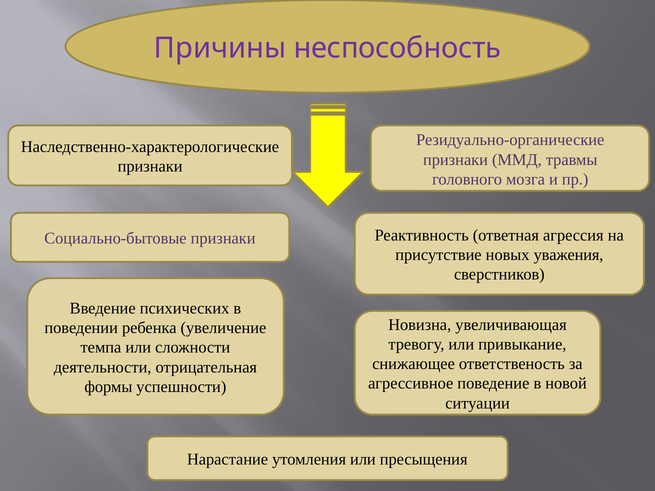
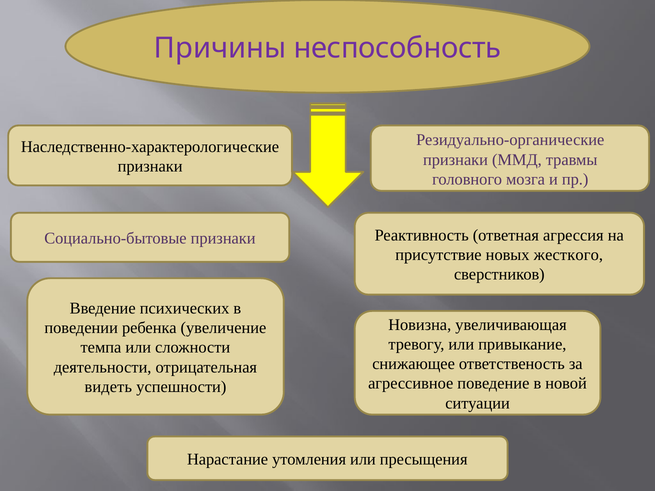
уважения: уважения -> жесткого
формы: формы -> видеть
